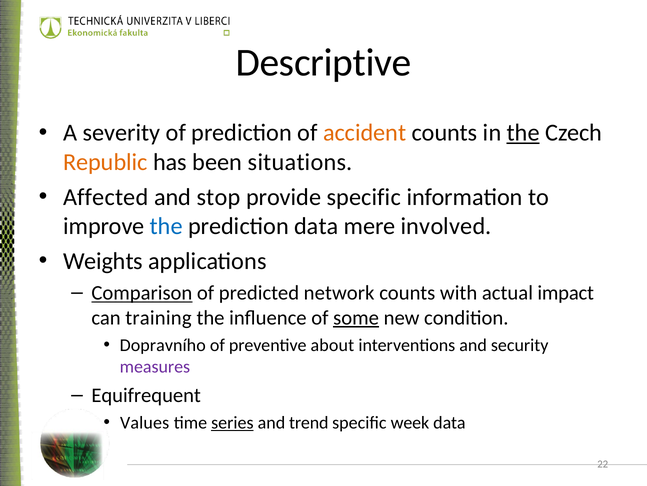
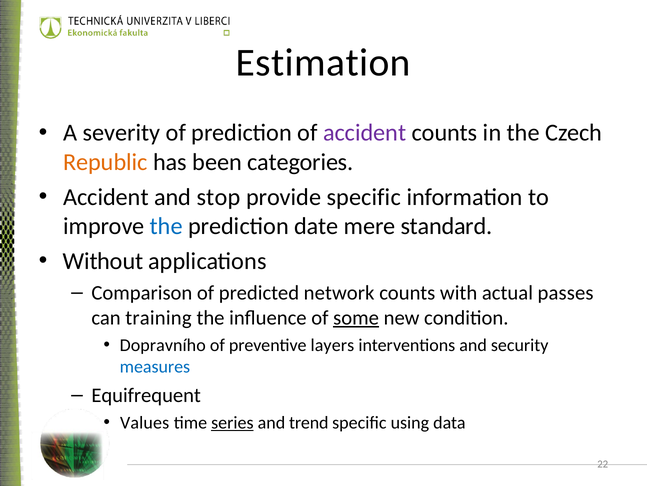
Descriptive: Descriptive -> Estimation
accident at (365, 133) colour: orange -> purple
the at (523, 133) underline: present -> none
situations: situations -> categories
Affected at (106, 197): Affected -> Accident
prediction data: data -> date
involved: involved -> standard
Weights: Weights -> Without
Comparison underline: present -> none
impact: impact -> passes
about: about -> layers
measures colour: purple -> blue
week: week -> using
